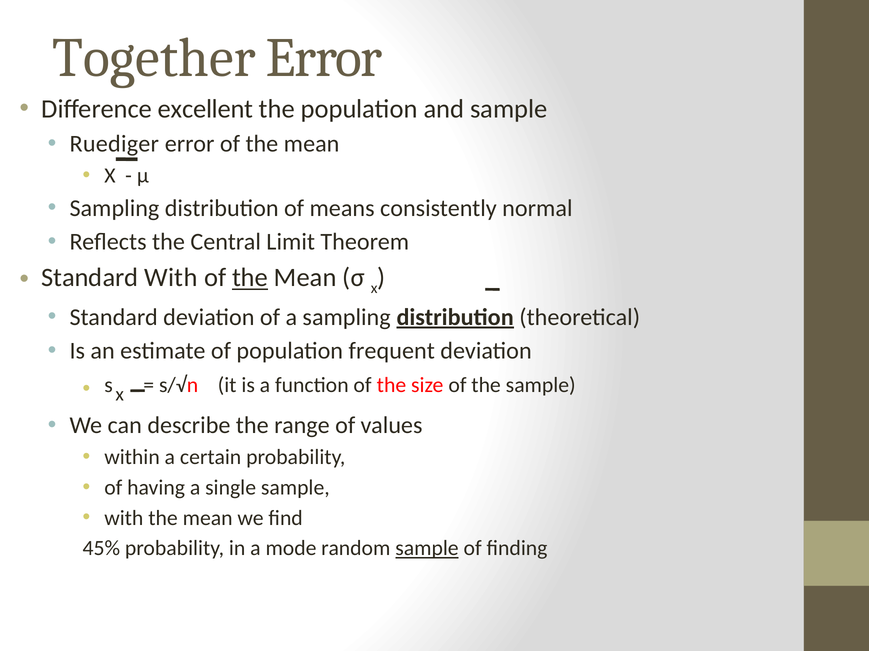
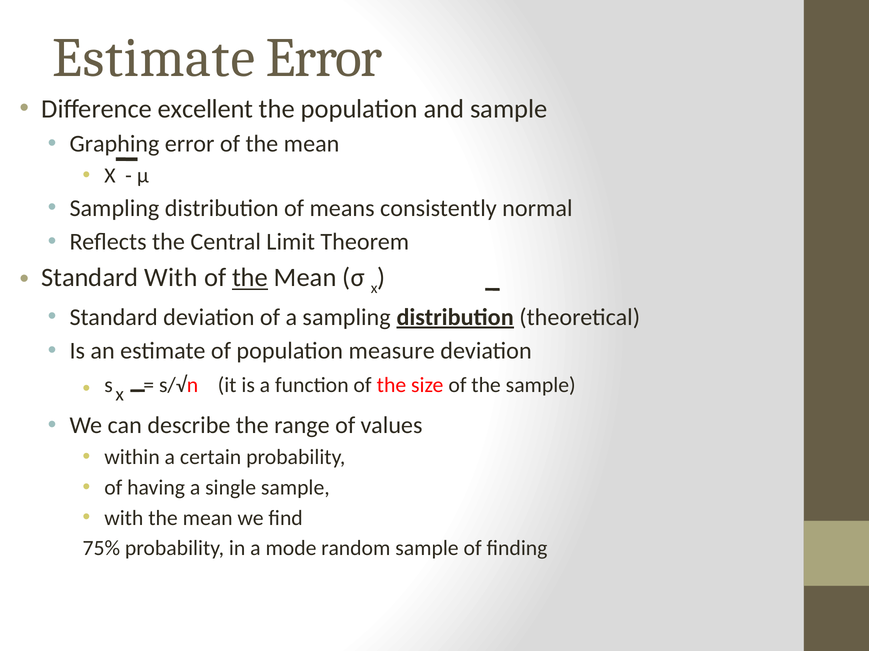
Together at (154, 58): Together -> Estimate
Ruediger: Ruediger -> Graphing
frequent: frequent -> measure
45%: 45% -> 75%
sample at (427, 549) underline: present -> none
